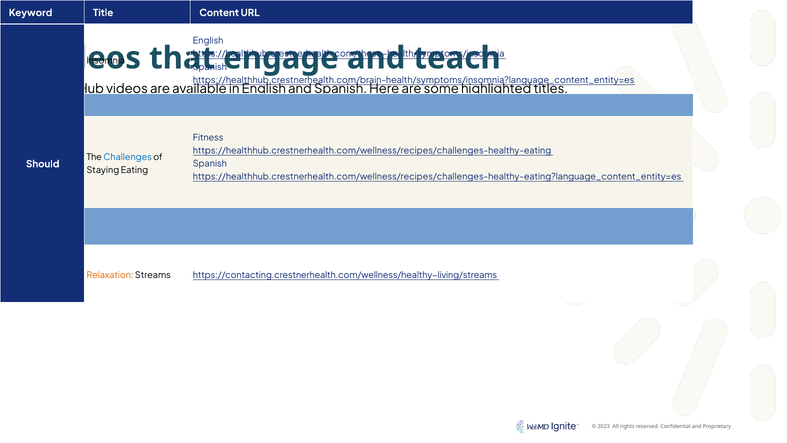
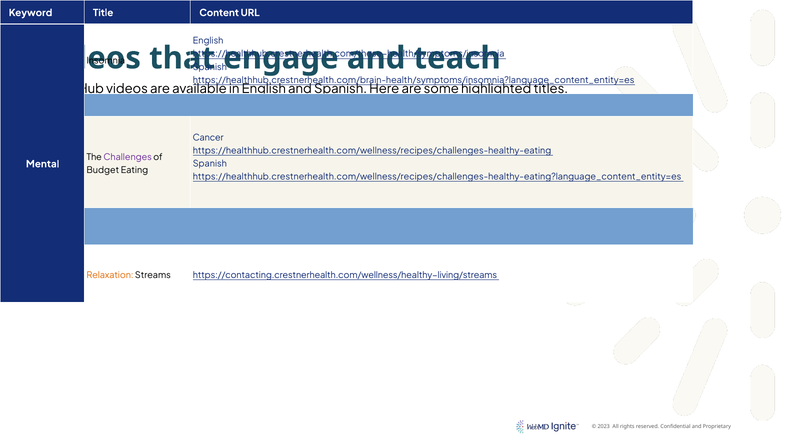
Fitness: Fitness -> Cancer
Challenges colour: blue -> purple
Should: Should -> Mental
Staying: Staying -> Budget
